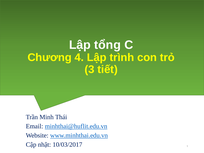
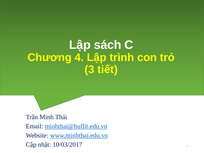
tổng: tổng -> sách
